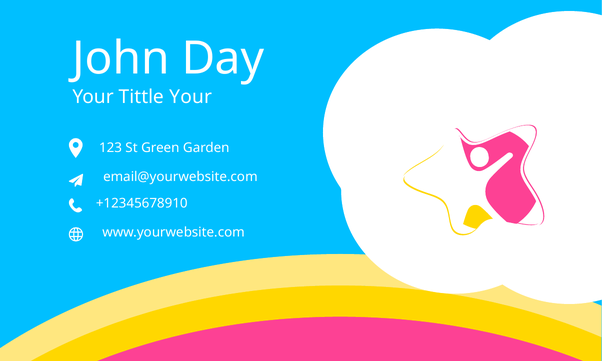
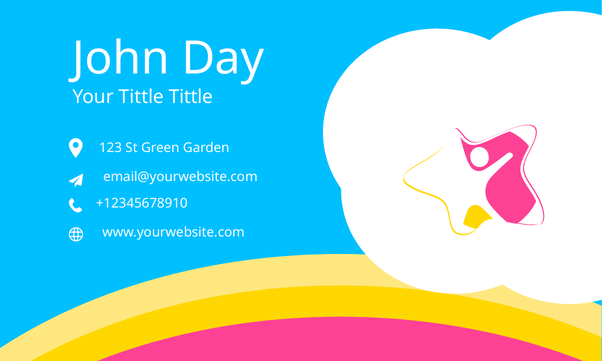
Tittle Your: Your -> Tittle
